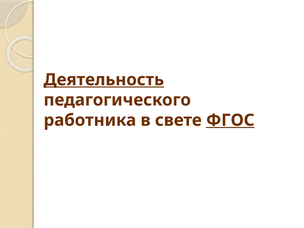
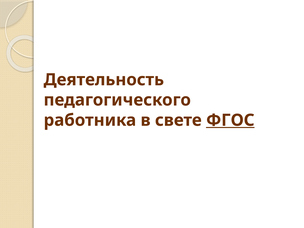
Деятельность underline: present -> none
